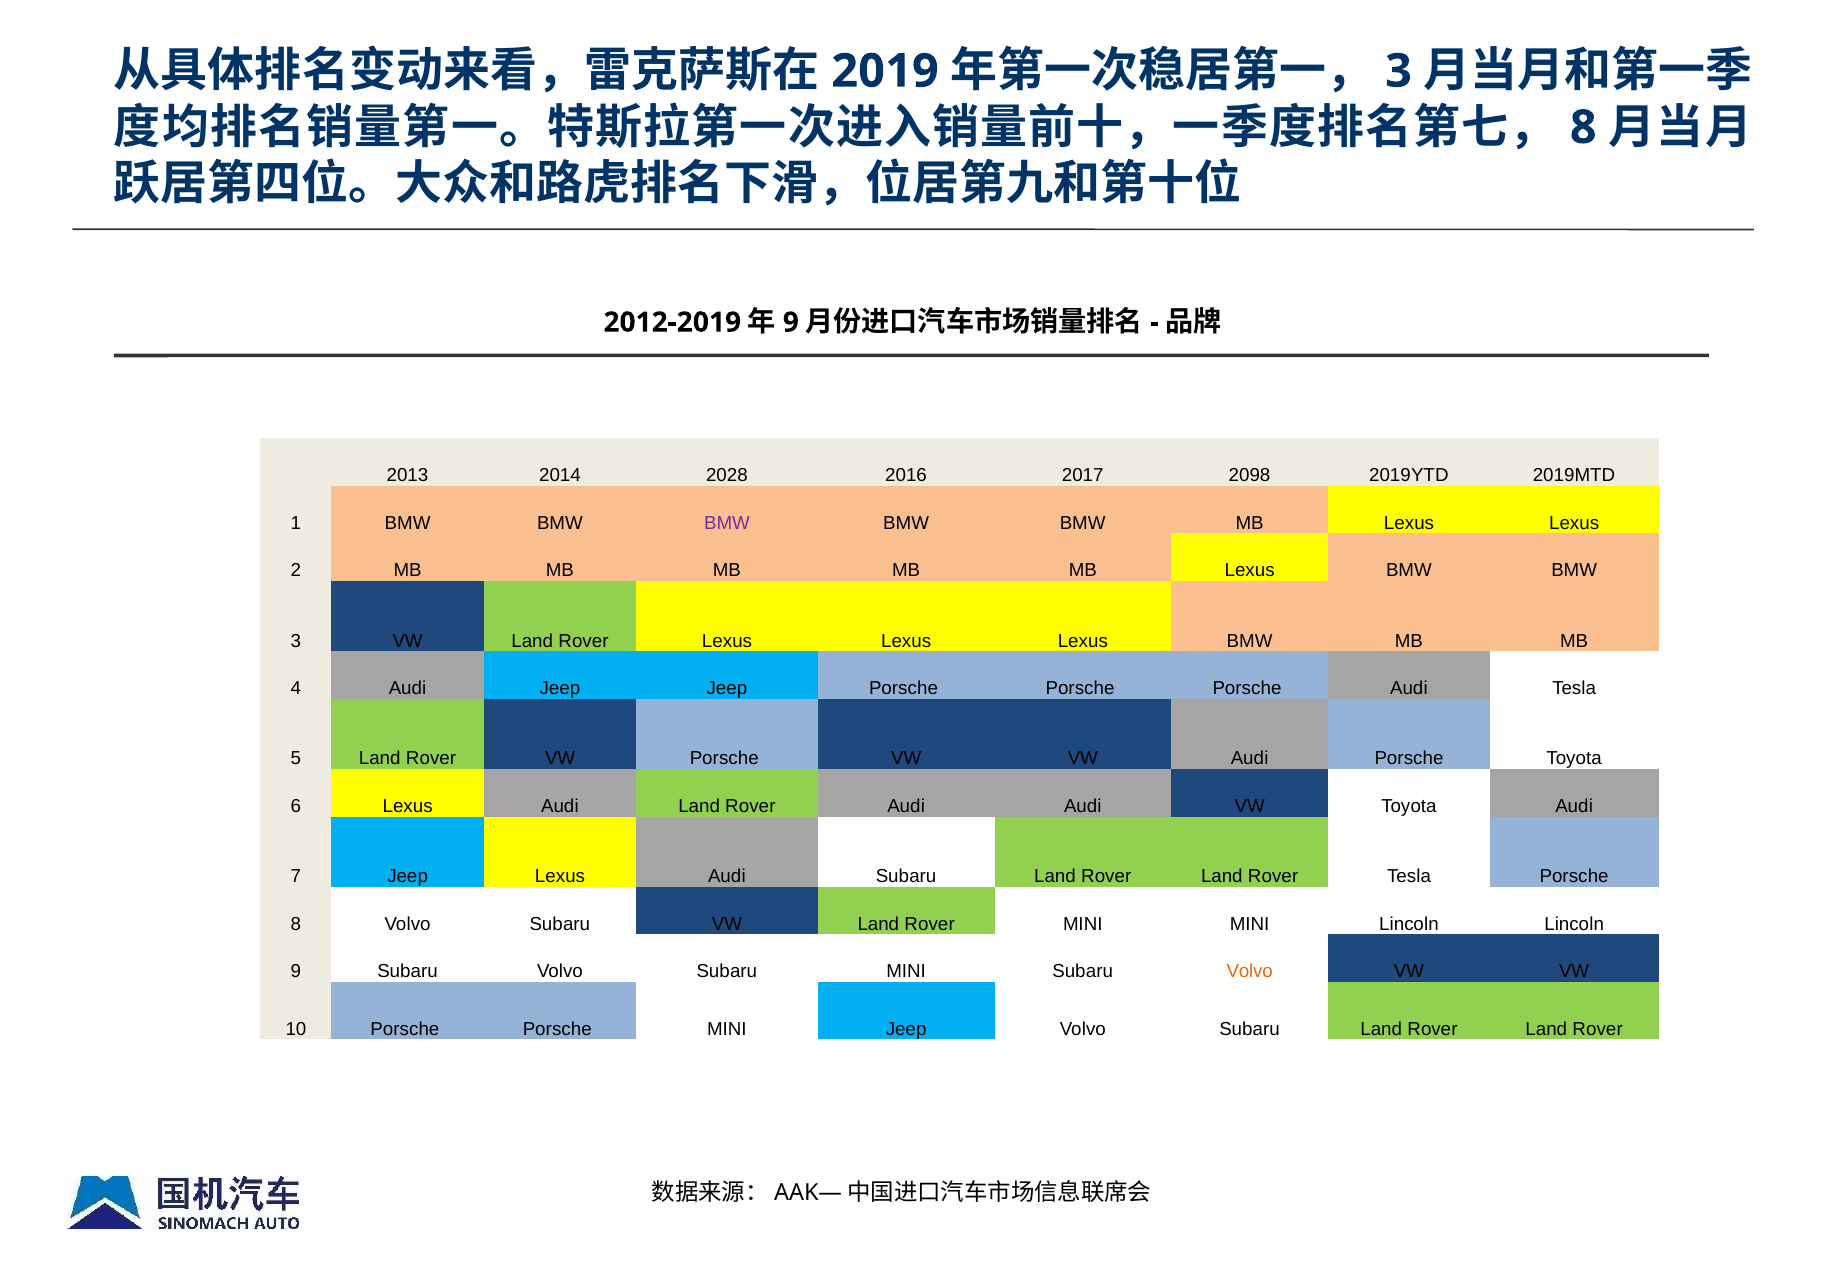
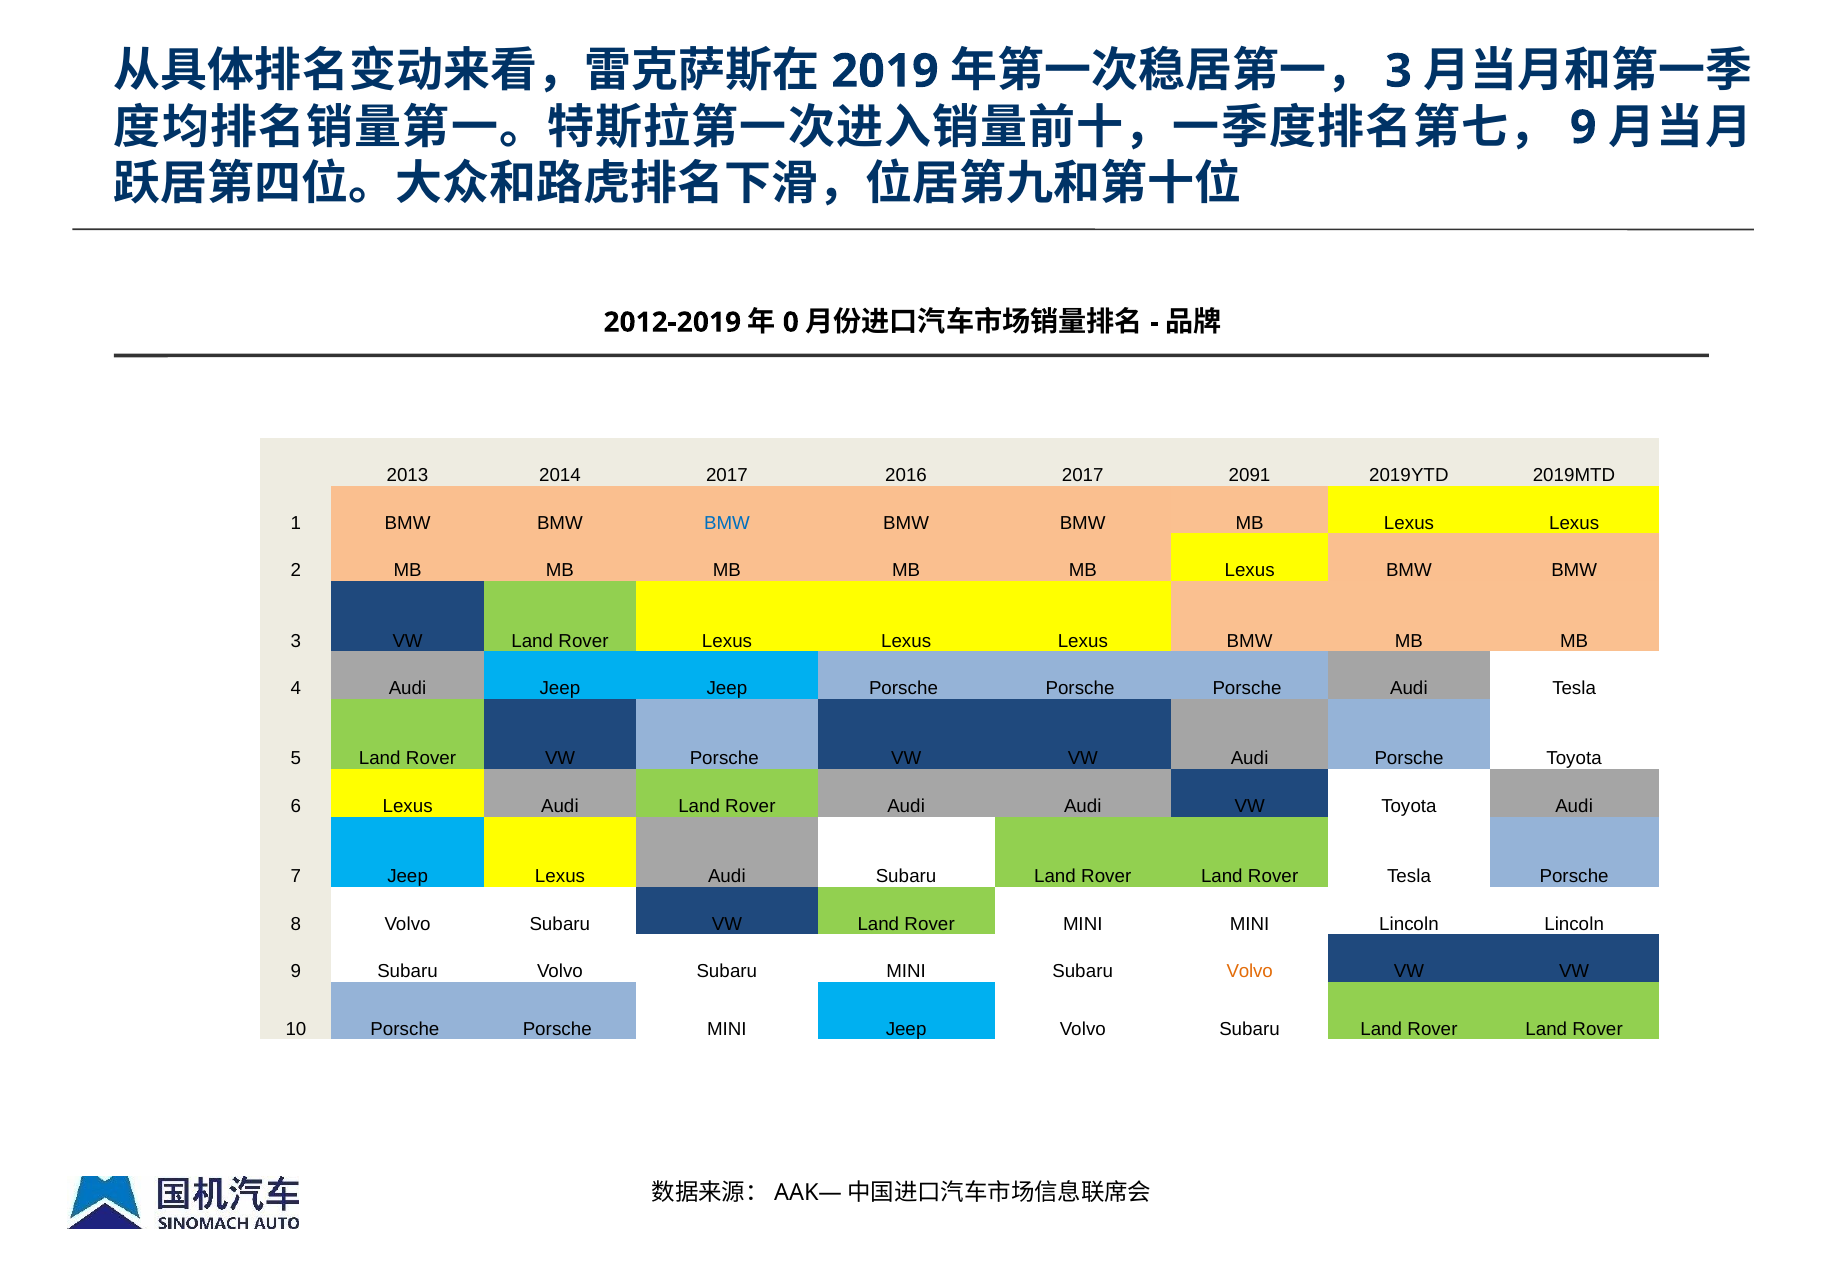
8 at (1583, 128): 8 -> 9
9 at (791, 322): 9 -> 0
2014 2028: 2028 -> 2017
2098: 2098 -> 2091
BMW at (727, 523) colour: purple -> blue
